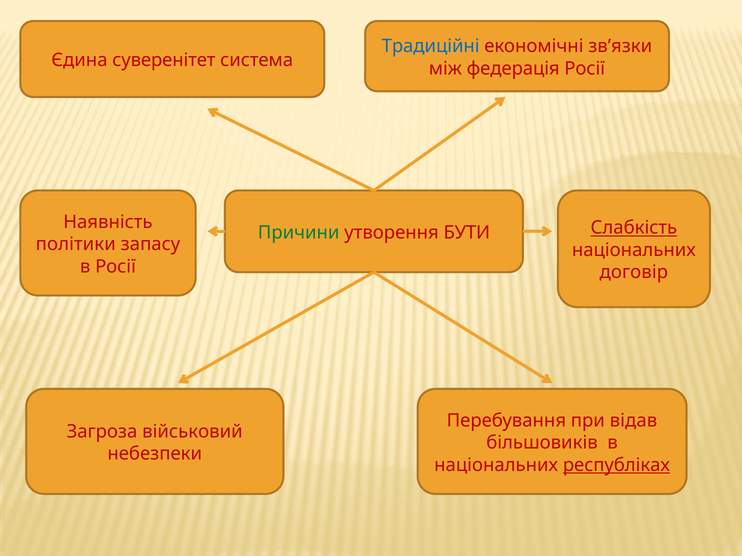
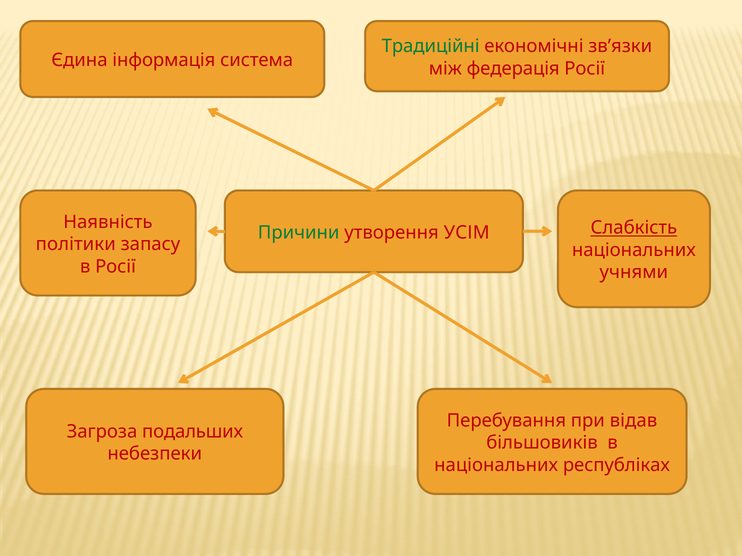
Традиційні colour: blue -> green
суверенітет: суверенітет -> інформація
БУТИ: БУТИ -> УСІМ
договір: договір -> учнями
військовий: військовий -> подальших
республіках underline: present -> none
